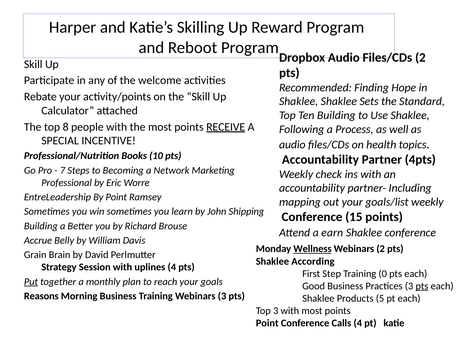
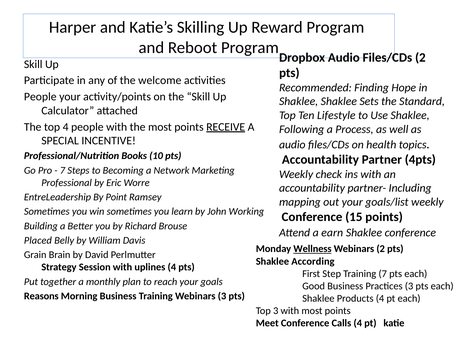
Rebate at (40, 97): Rebate -> People
Ten Building: Building -> Lifestyle
top 8: 8 -> 4
Shipping: Shipping -> Working
Accrue: Accrue -> Placed
Training 0: 0 -> 7
Put underline: present -> none
pts at (422, 286) underline: present -> none
Products 5: 5 -> 4
Point at (267, 323): Point -> Meet
